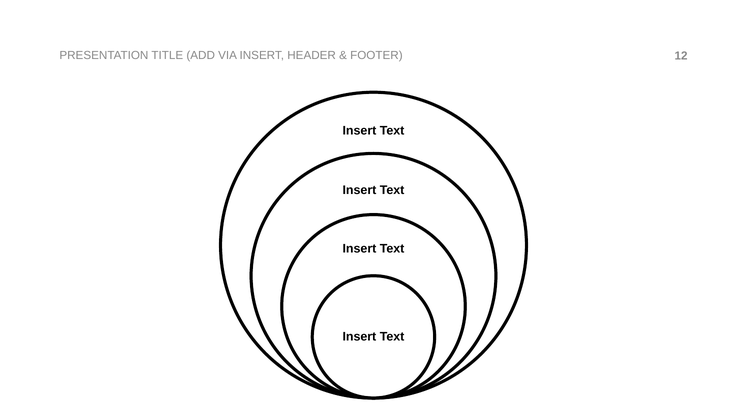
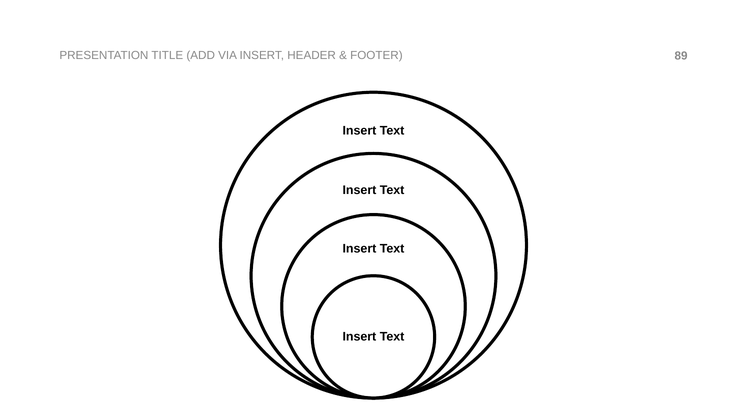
12: 12 -> 89
